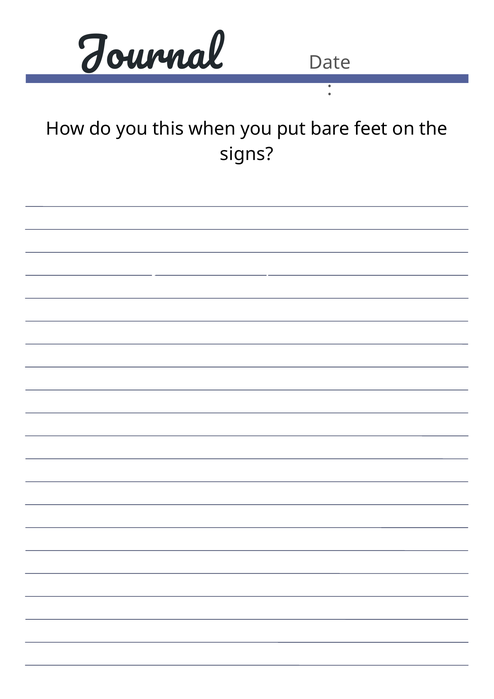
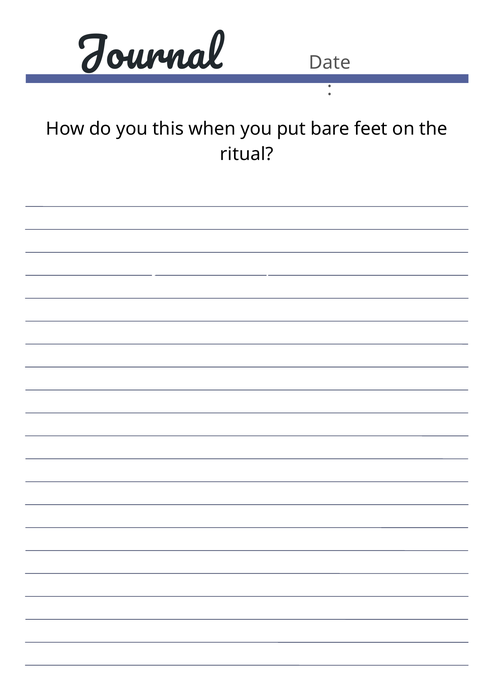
signs: signs -> ritual
